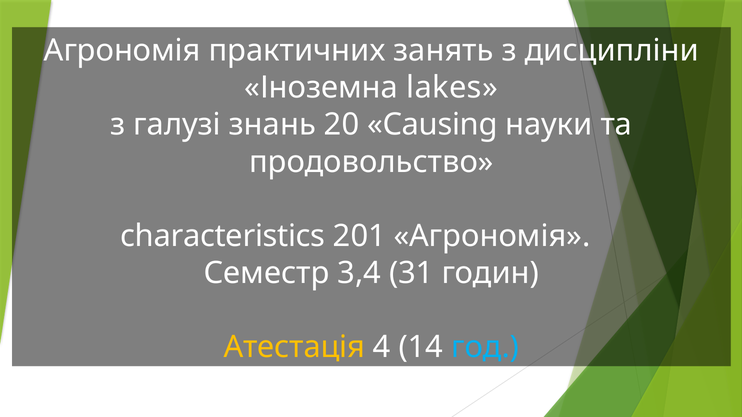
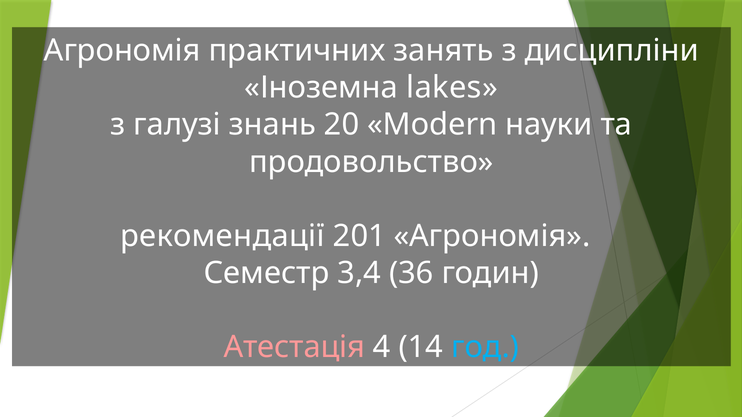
Causing: Causing -> Modern
characteristics: characteristics -> рекомендації
31: 31 -> 36
Атестація colour: yellow -> pink
